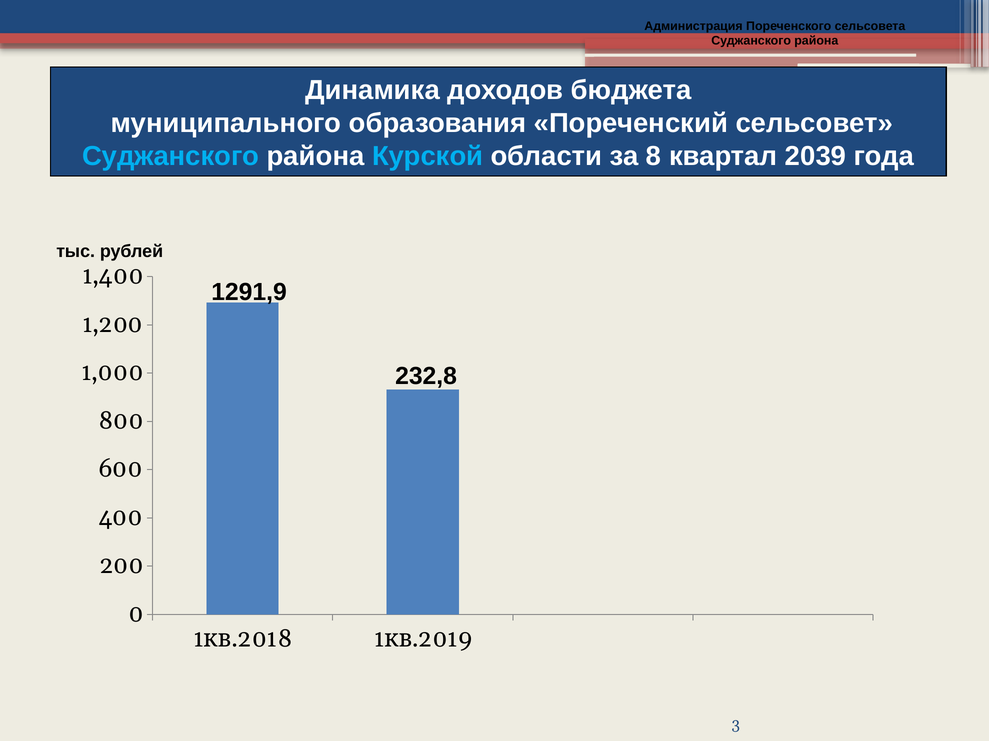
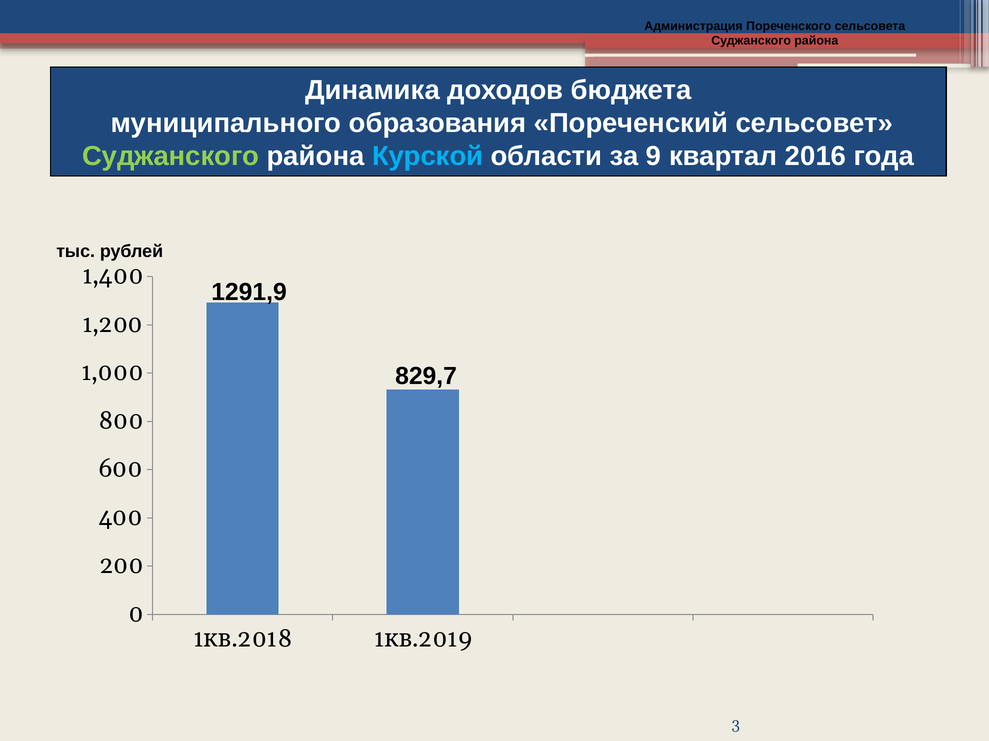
Суджанского at (171, 156) colour: light blue -> light green
8: 8 -> 9
2039: 2039 -> 2016
232,8: 232,8 -> 829,7
